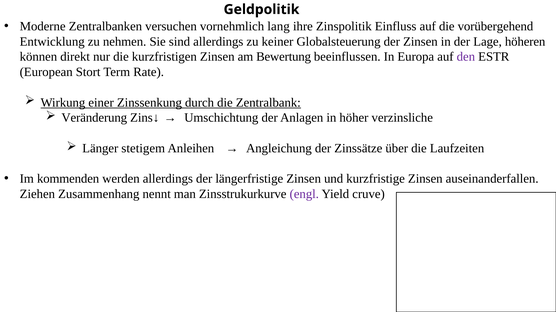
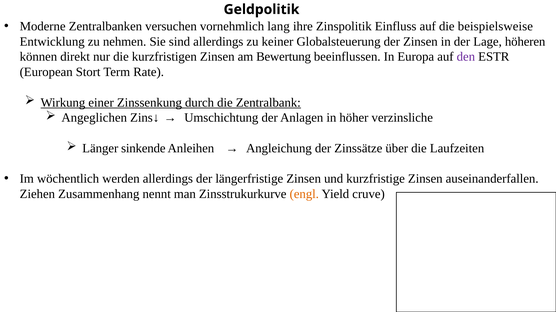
vorübergehend: vorübergehend -> beispielsweise
Veränderung: Veränderung -> Angeglichen
stetigem: stetigem -> sinkende
kommenden: kommenden -> wöchentlich
engl colour: purple -> orange
